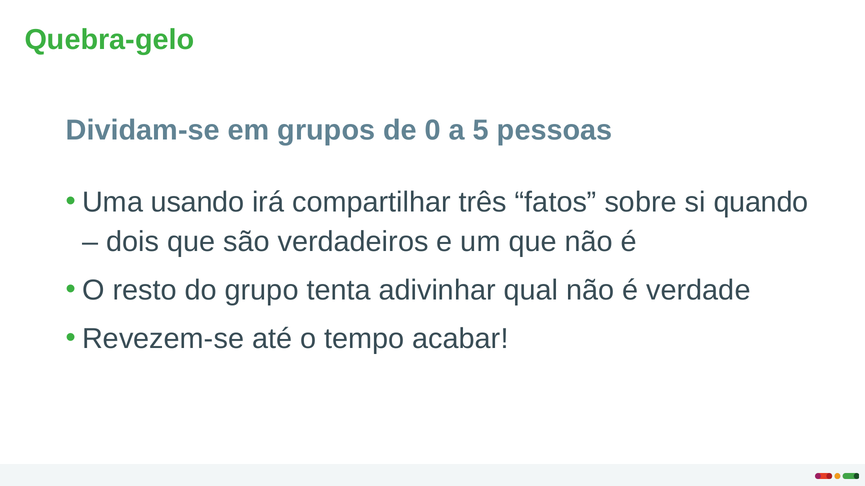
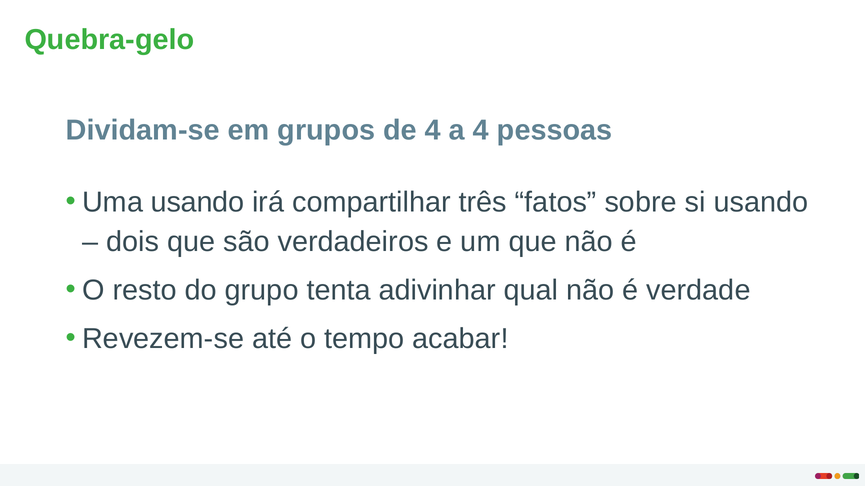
de 0: 0 -> 4
a 5: 5 -> 4
si quando: quando -> usando
